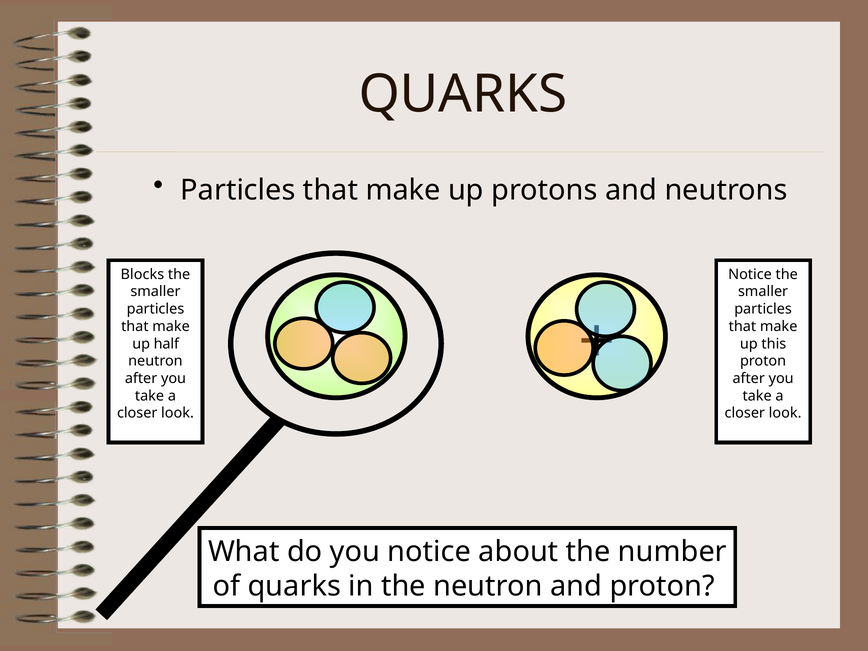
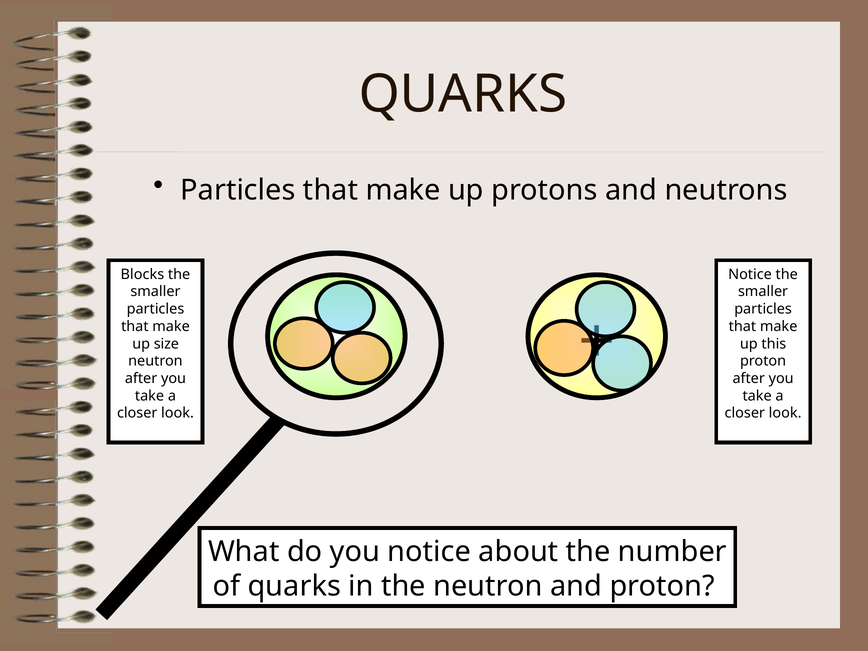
half: half -> size
